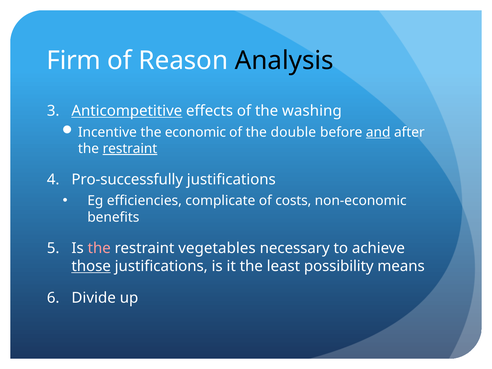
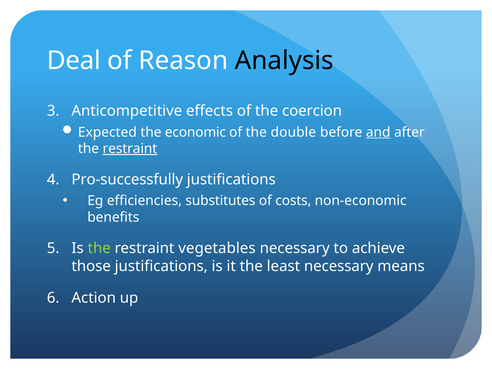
Firm: Firm -> Deal
Anticompetitive underline: present -> none
washing: washing -> coercion
Incentive: Incentive -> Expected
complicate: complicate -> substitutes
the at (99, 248) colour: pink -> light green
those underline: present -> none
least possibility: possibility -> necessary
Divide: Divide -> Action
